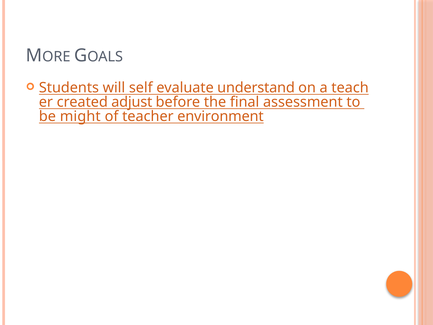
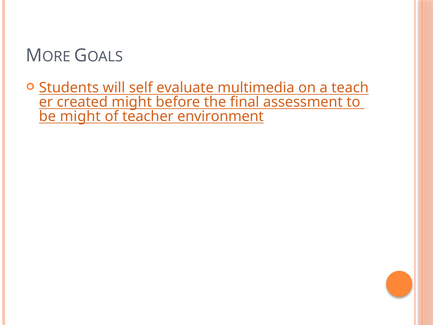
understand: understand -> multimedia
created adjust: adjust -> might
